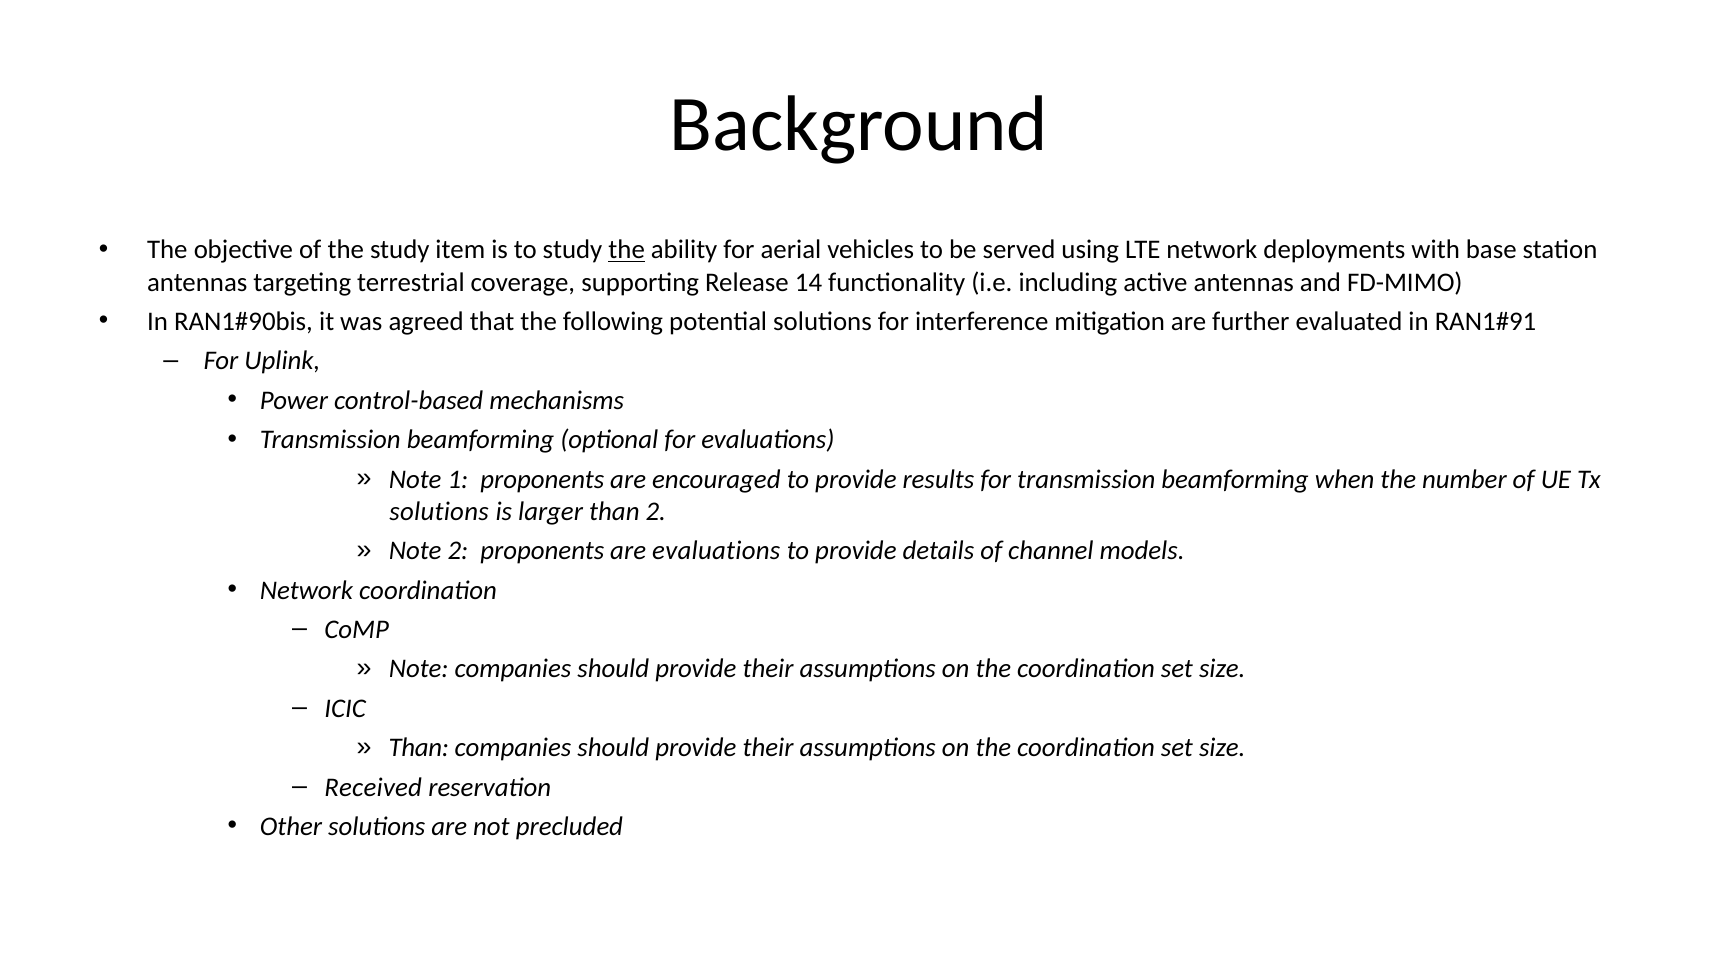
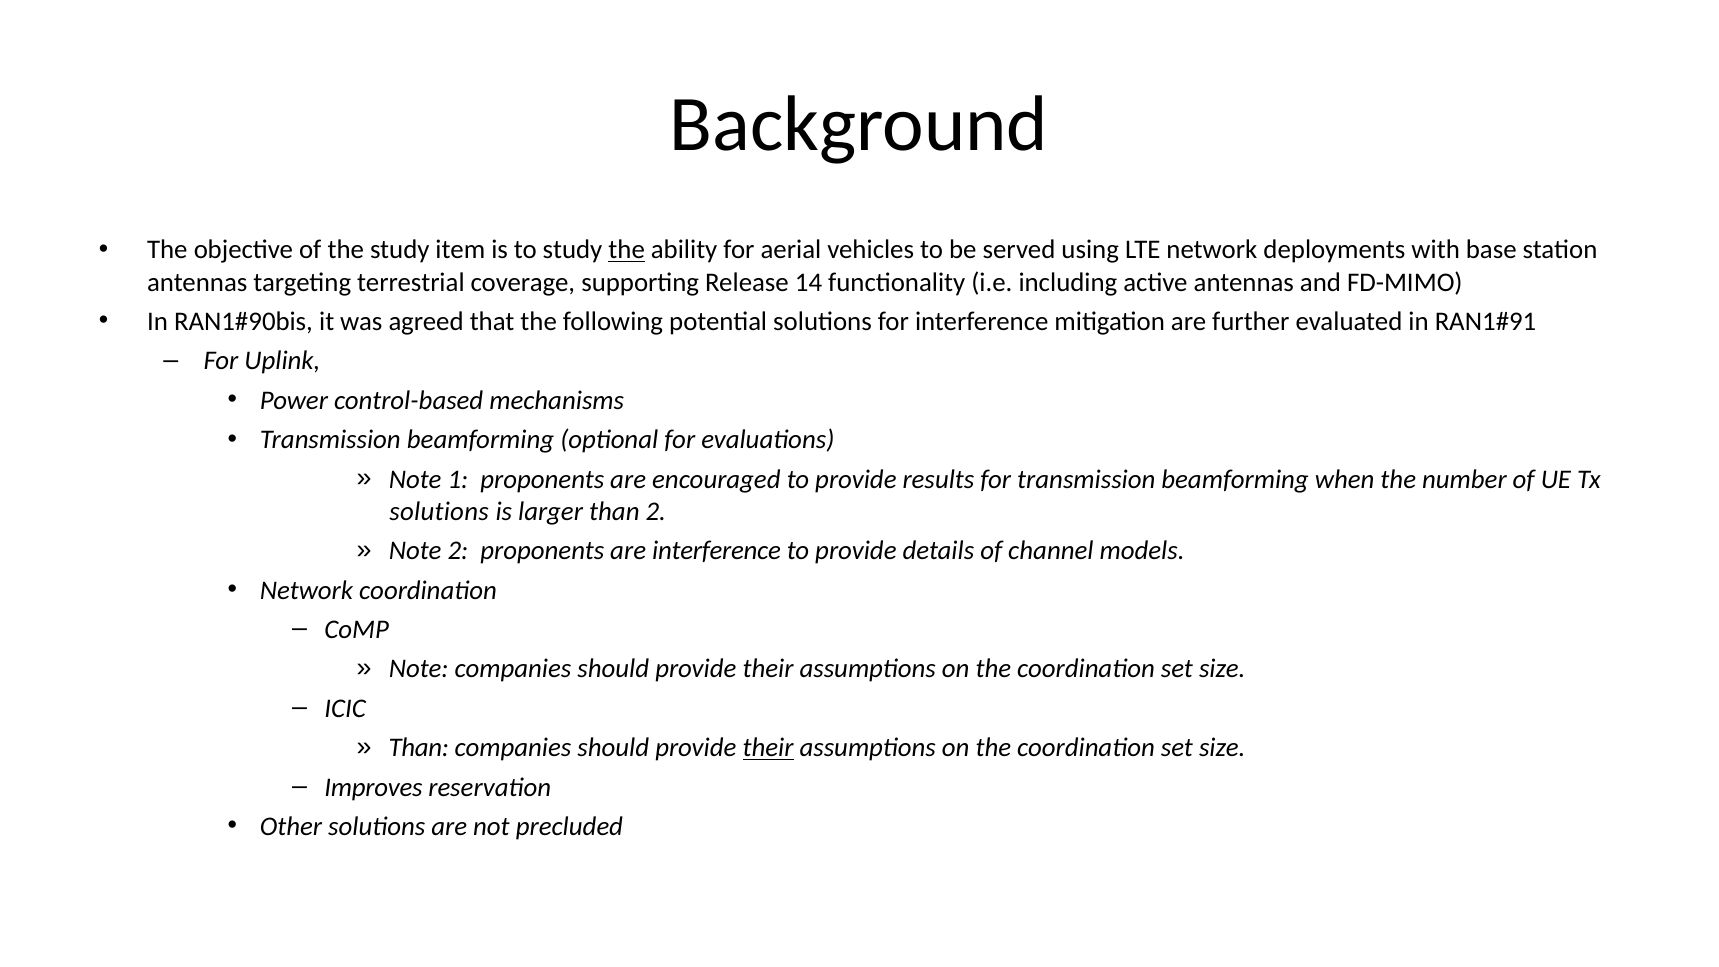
are evaluations: evaluations -> interference
their at (768, 748) underline: none -> present
Received: Received -> Improves
